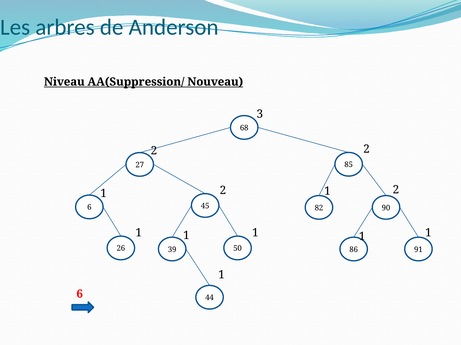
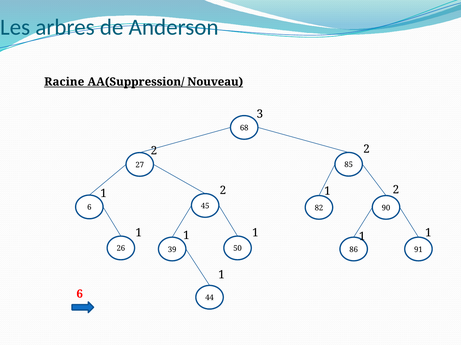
Niveau: Niveau -> Racine
